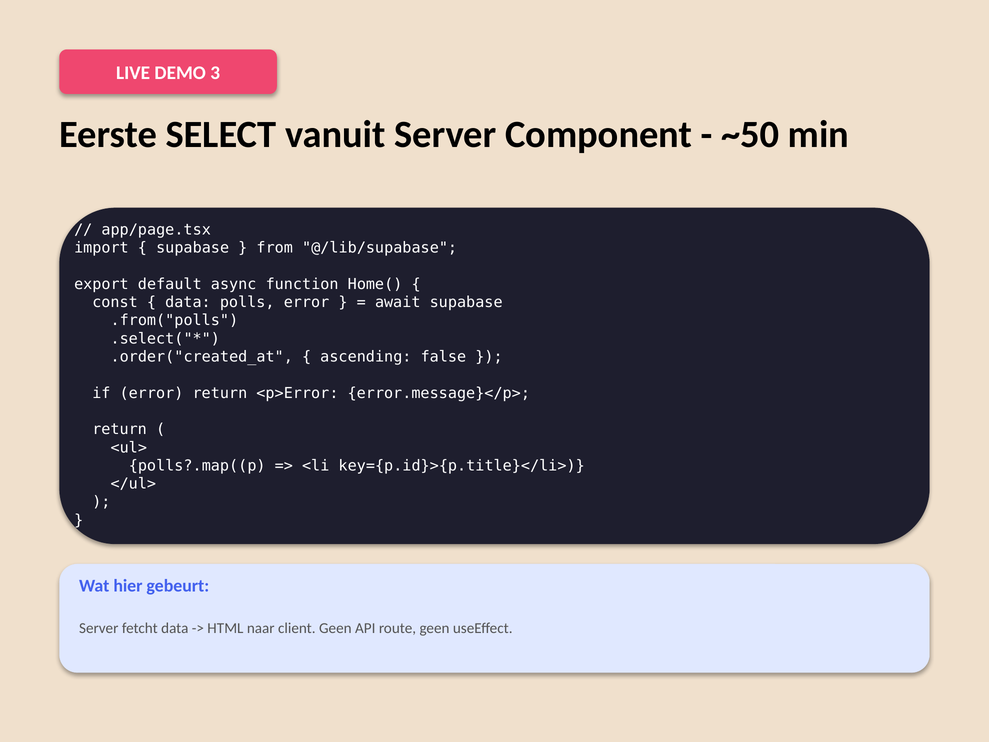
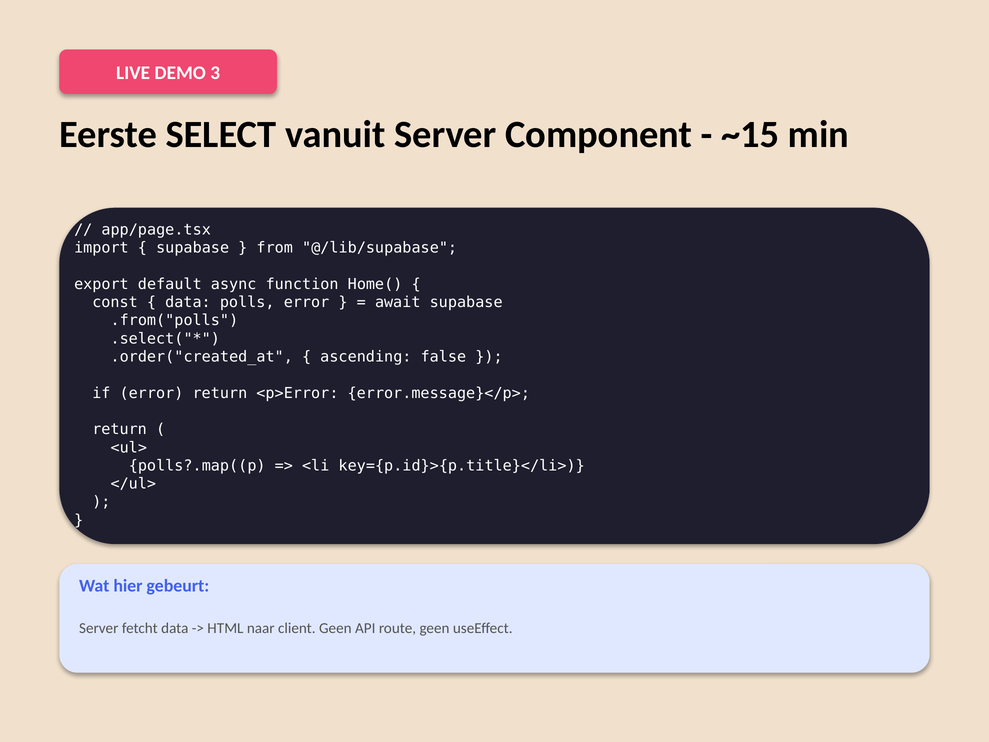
~50: ~50 -> ~15
